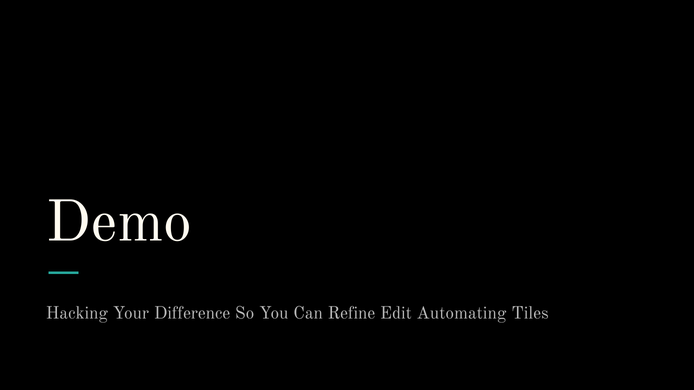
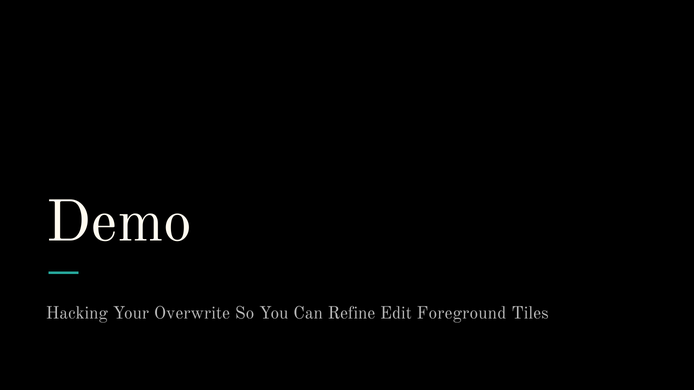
Difference: Difference -> Overwrite
Automating: Automating -> Foreground
